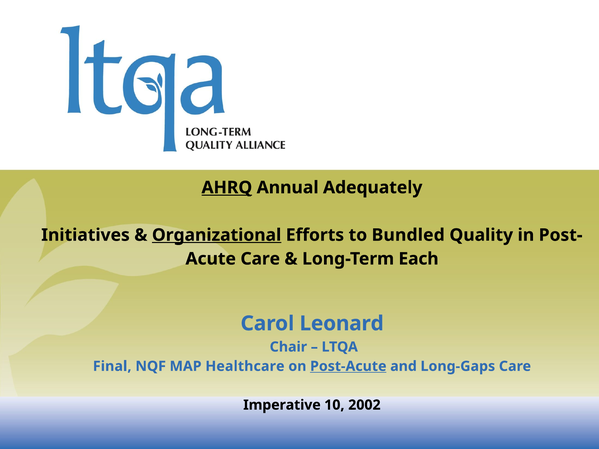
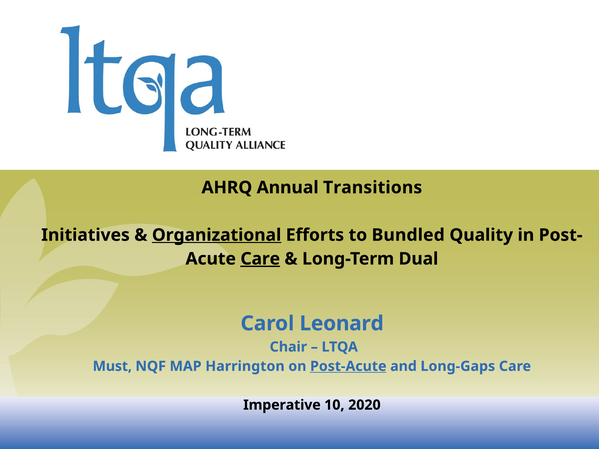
AHRQ underline: present -> none
Adequately: Adequately -> Transitions
Care at (260, 259) underline: none -> present
Each: Each -> Dual
Final: Final -> Must
Healthcare: Healthcare -> Harrington
2002: 2002 -> 2020
